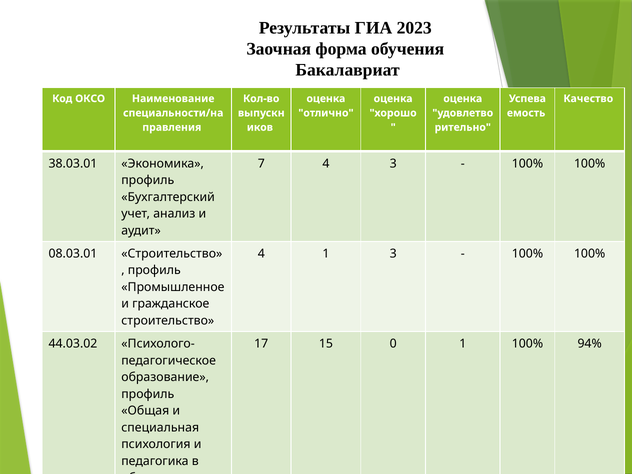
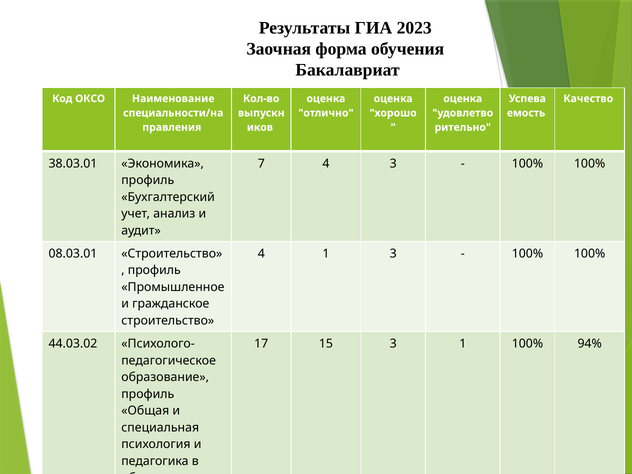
15 0: 0 -> 3
